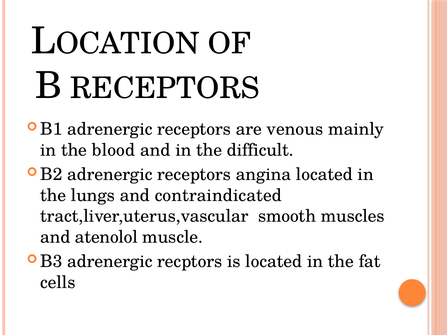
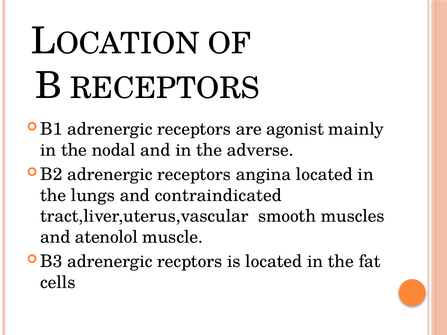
venous: venous -> agonist
blood: blood -> nodal
difficult: difficult -> adverse
